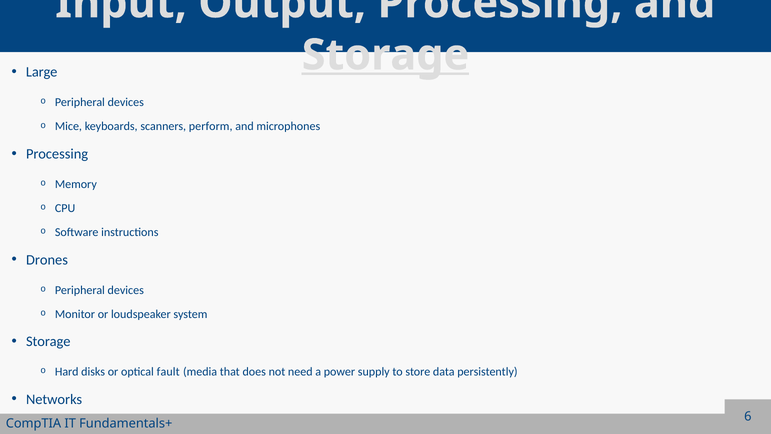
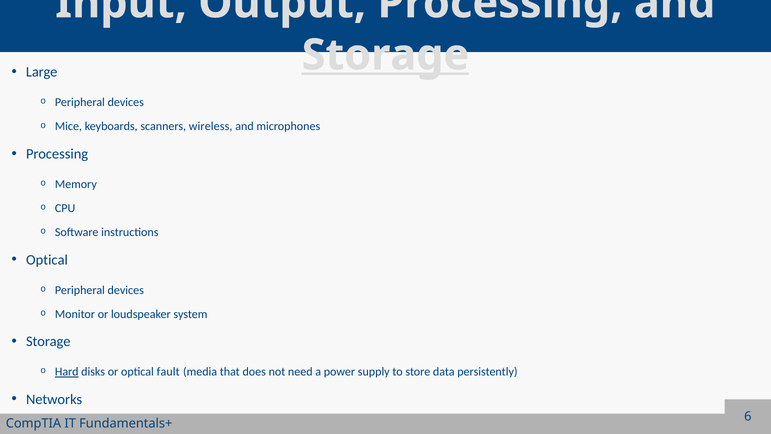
perform: perform -> wireless
Drones at (47, 260): Drones -> Optical
Hard underline: none -> present
